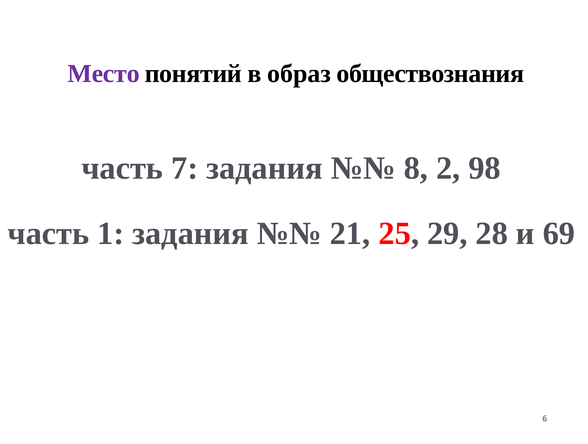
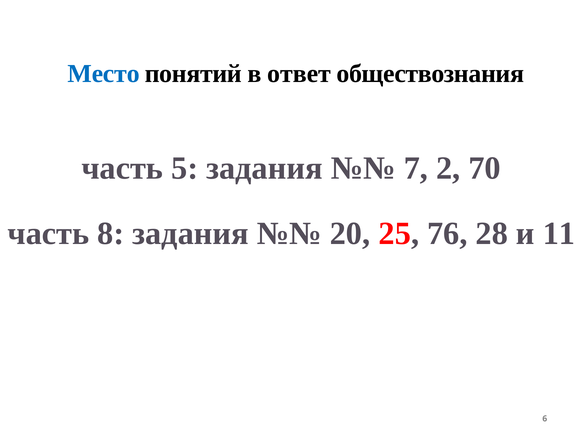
Место colour: purple -> blue
образ: образ -> ответ
7: 7 -> 5
8: 8 -> 7
98: 98 -> 70
1: 1 -> 8
21: 21 -> 20
29: 29 -> 76
69: 69 -> 11
